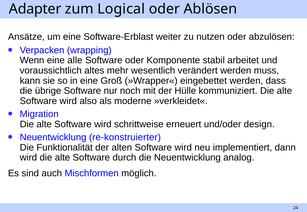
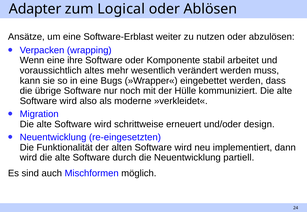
alle: alle -> ihre
Groß: Groß -> Bugs
re-konstruierter: re-konstruierter -> re-eingesetzten
analog: analog -> partiell
